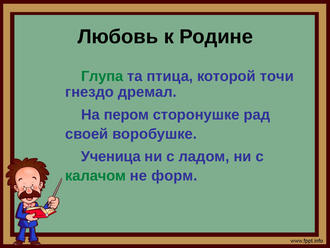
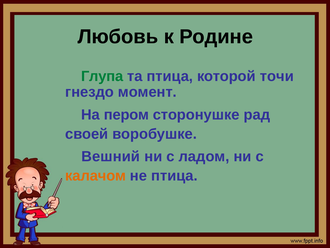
дремал: дремал -> момент
Ученица: Ученица -> Вешний
калачом colour: green -> orange
не форм: форм -> птица
